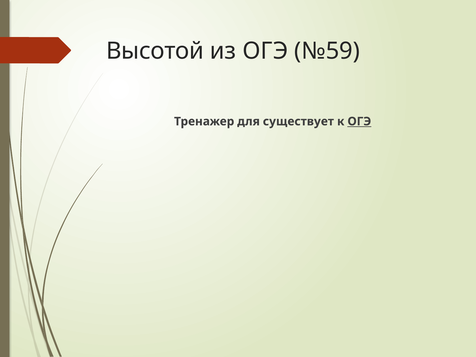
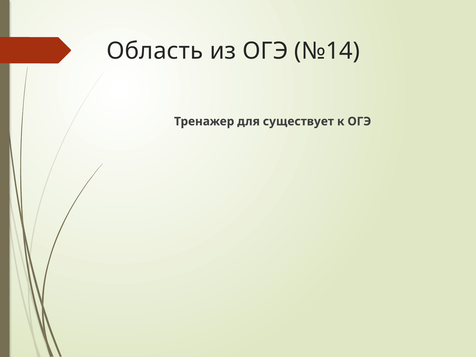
Высотой: Высотой -> Область
№59: №59 -> №14
ОГЭ at (359, 121) underline: present -> none
